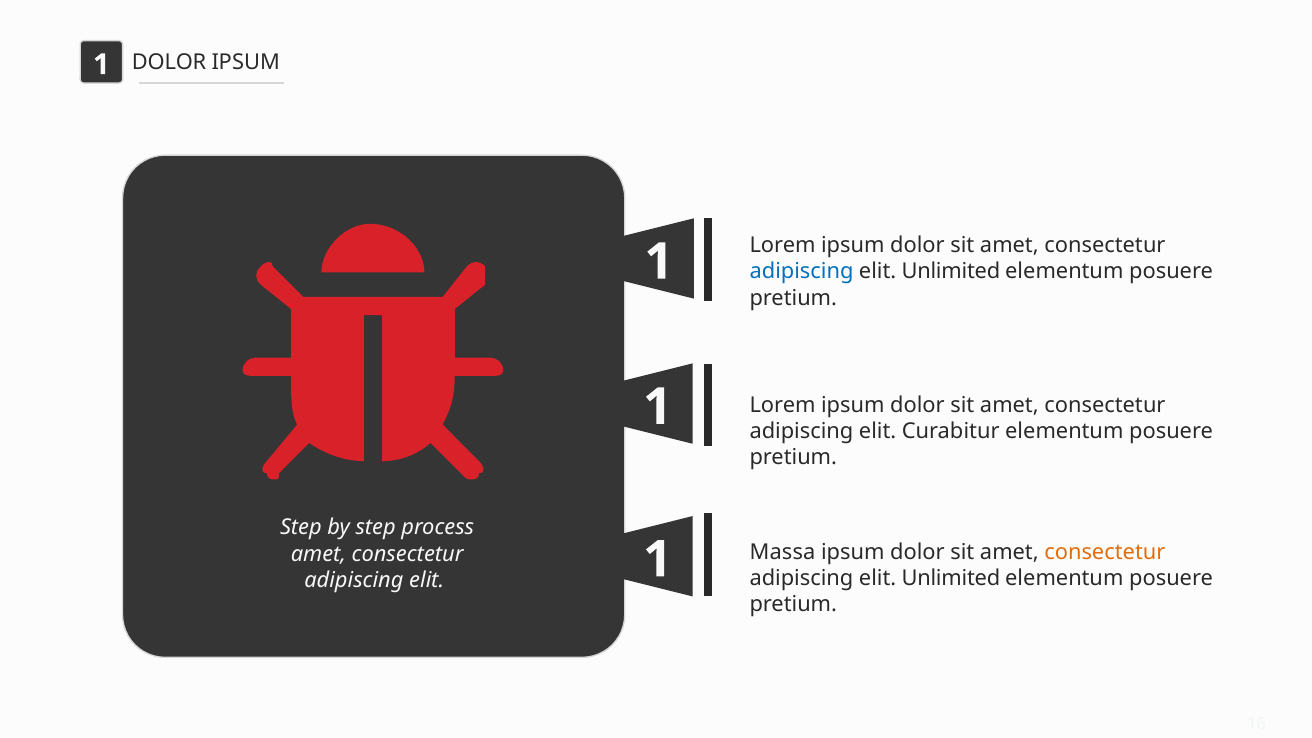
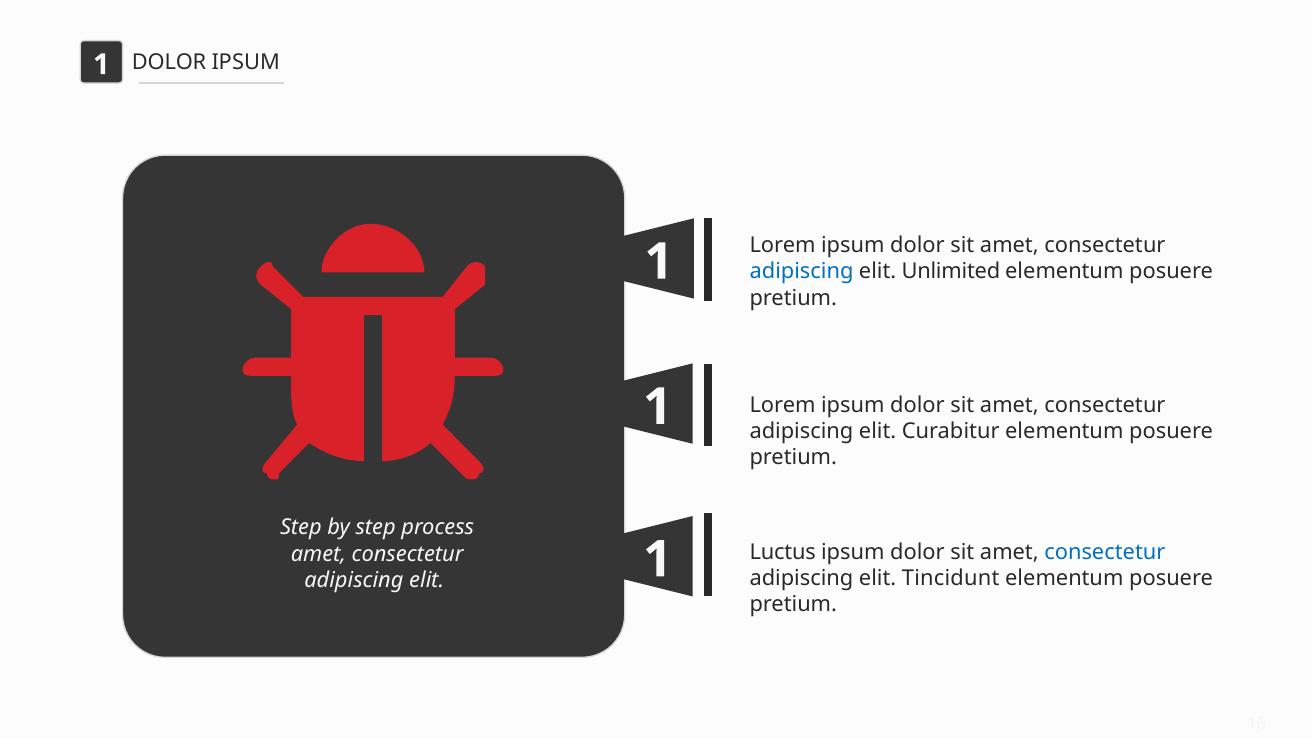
Massa: Massa -> Luctus
consectetur at (1105, 552) colour: orange -> blue
Unlimited at (951, 578): Unlimited -> Tincidunt
